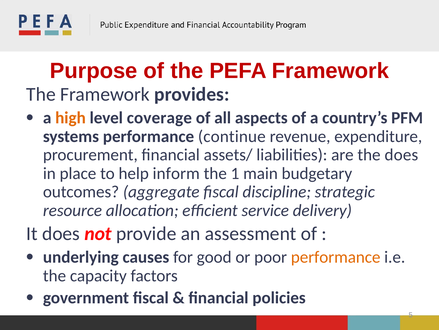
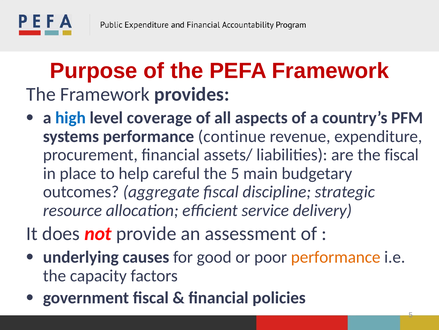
high colour: orange -> blue
the does: does -> fiscal
inform: inform -> careful
the 1: 1 -> 5
